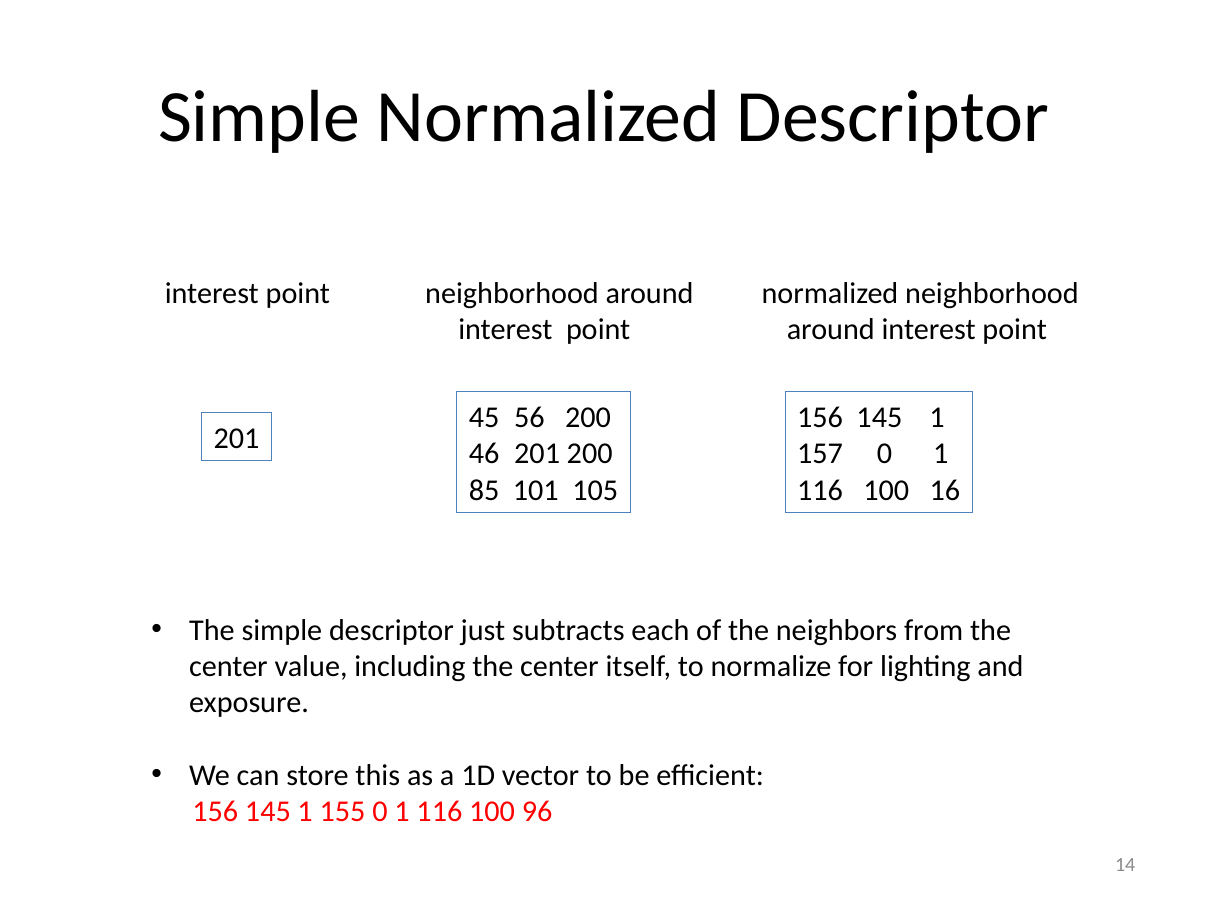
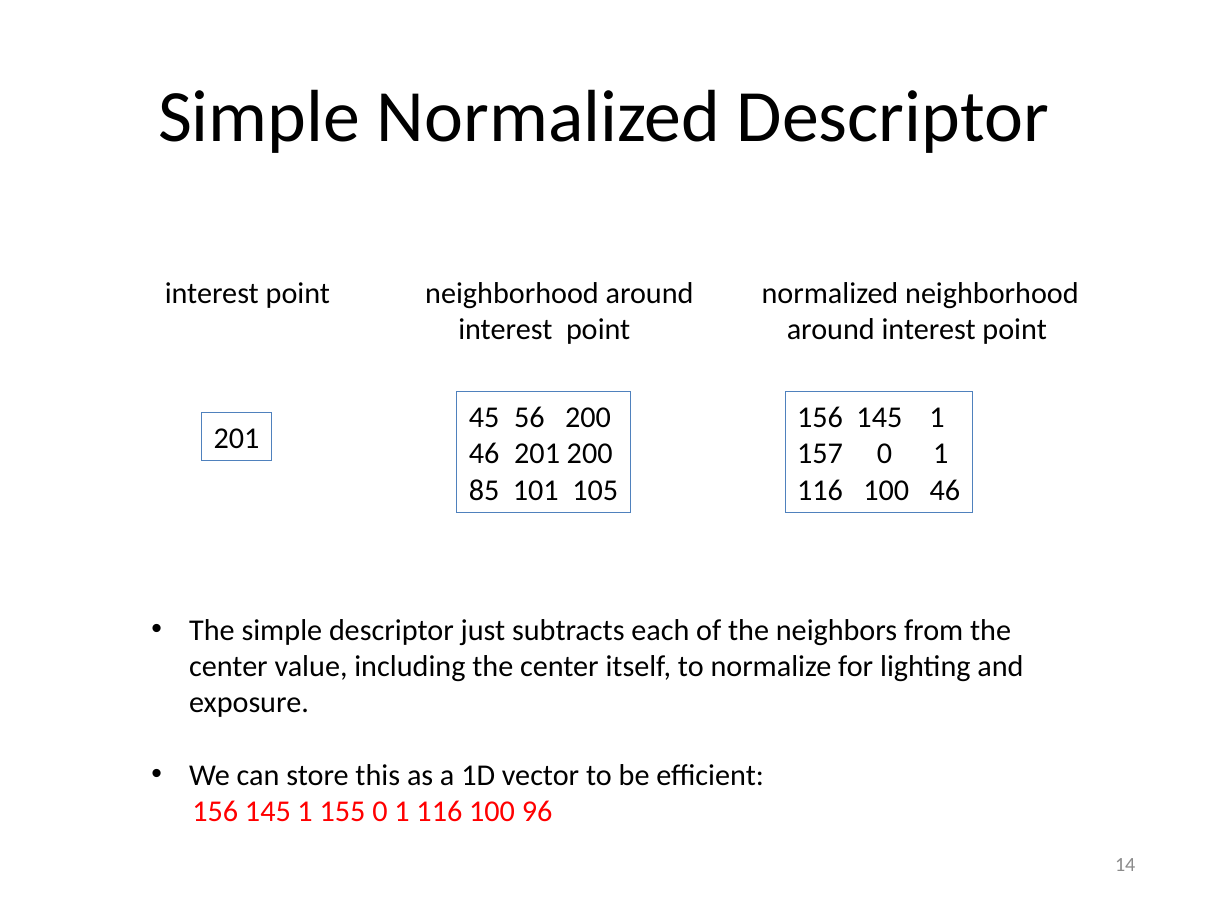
100 16: 16 -> 46
